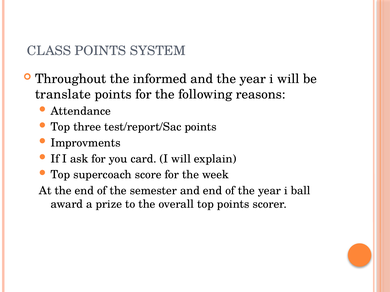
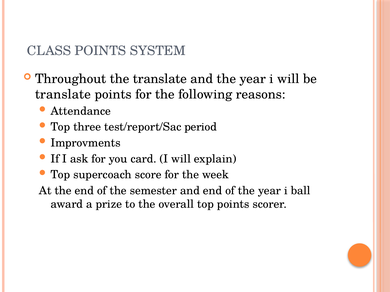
the informed: informed -> translate
test/report/Sac points: points -> period
